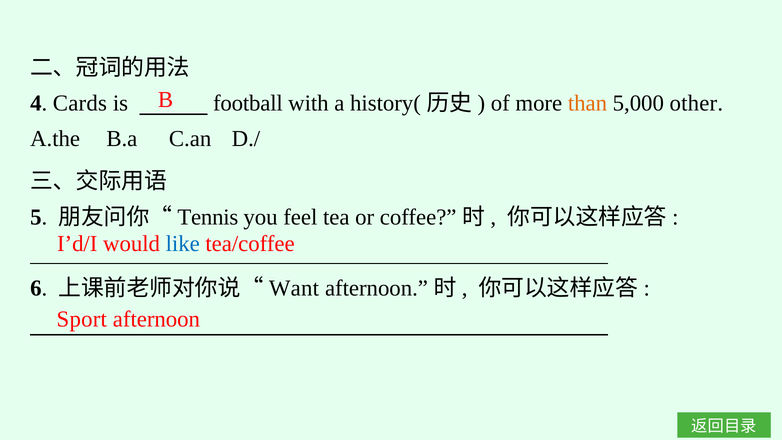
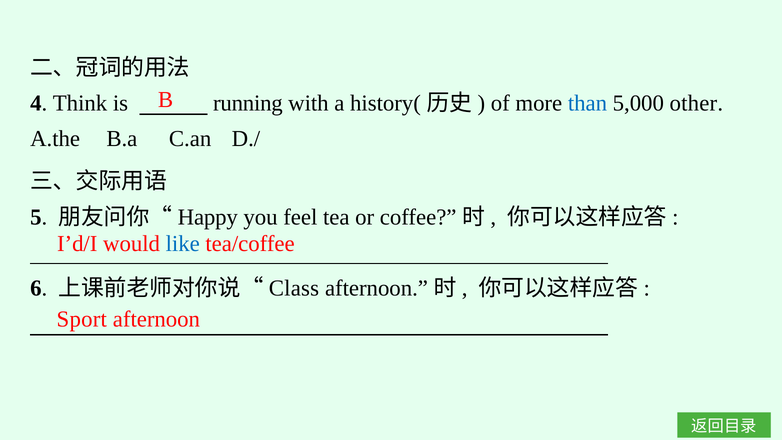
Cards: Cards -> Think
football: football -> running
than colour: orange -> blue
Tennis: Tennis -> Happy
Want: Want -> Class
